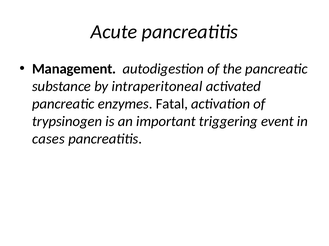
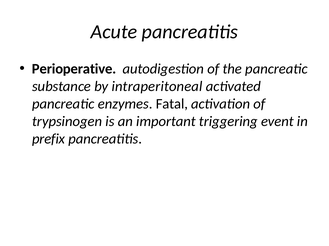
Management: Management -> Perioperative
cases: cases -> prefix
